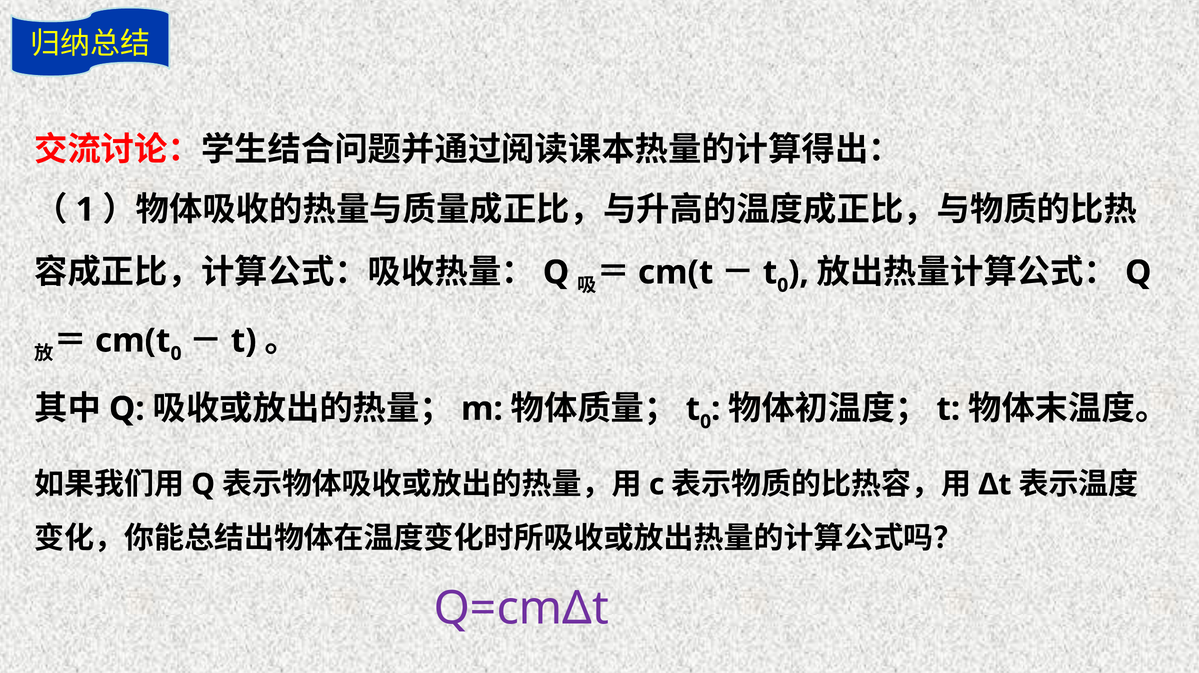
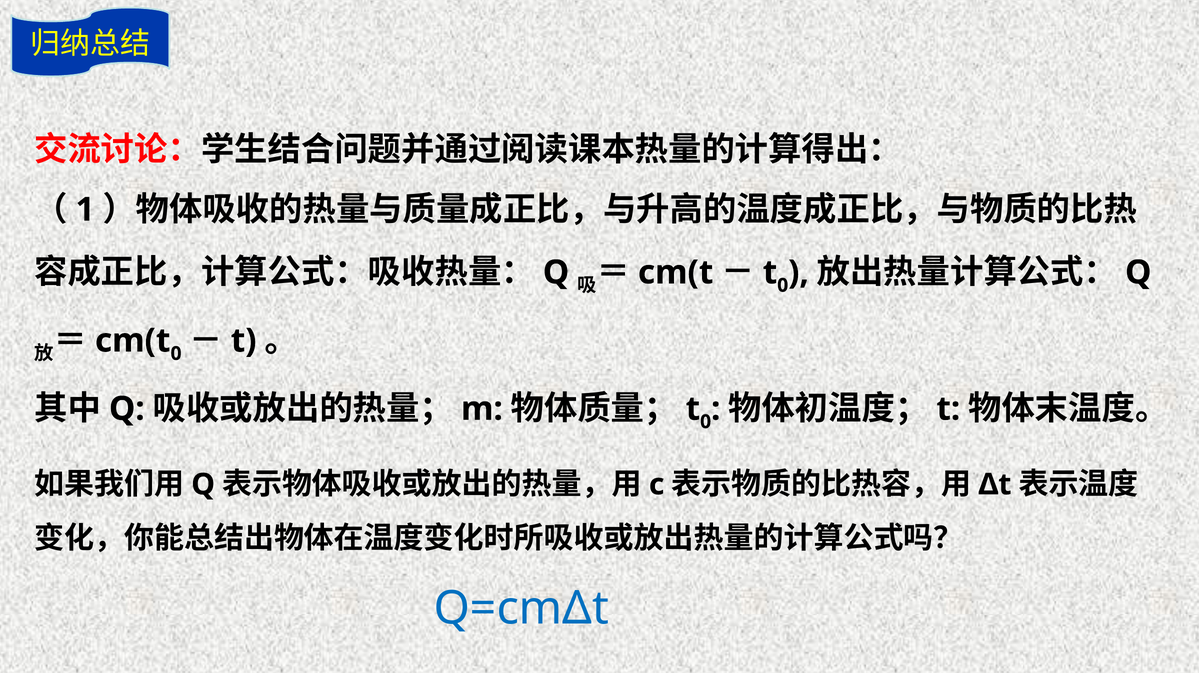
Q=cmΔt colour: purple -> blue
